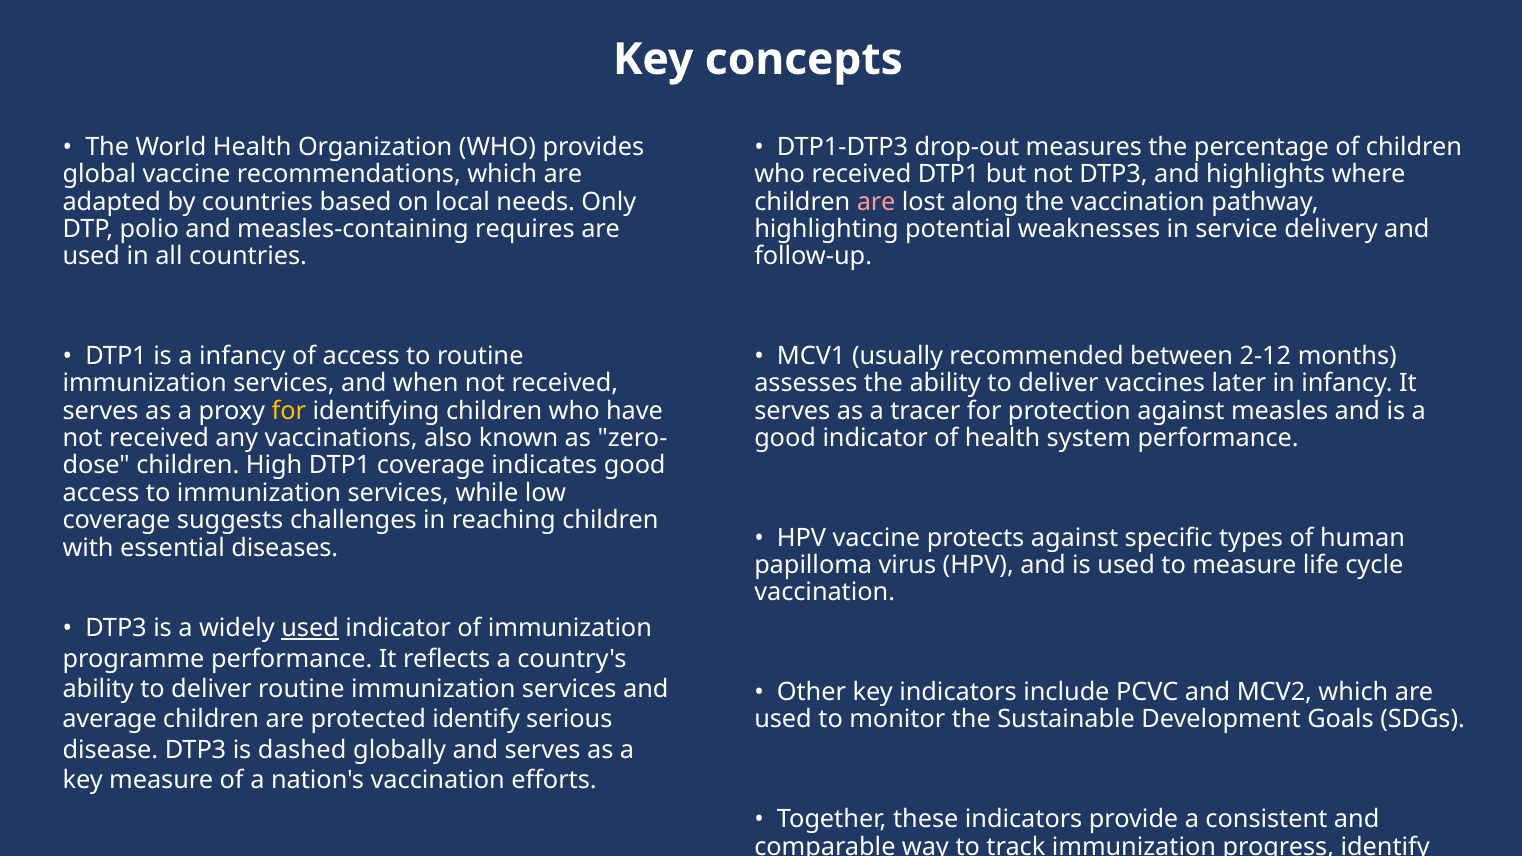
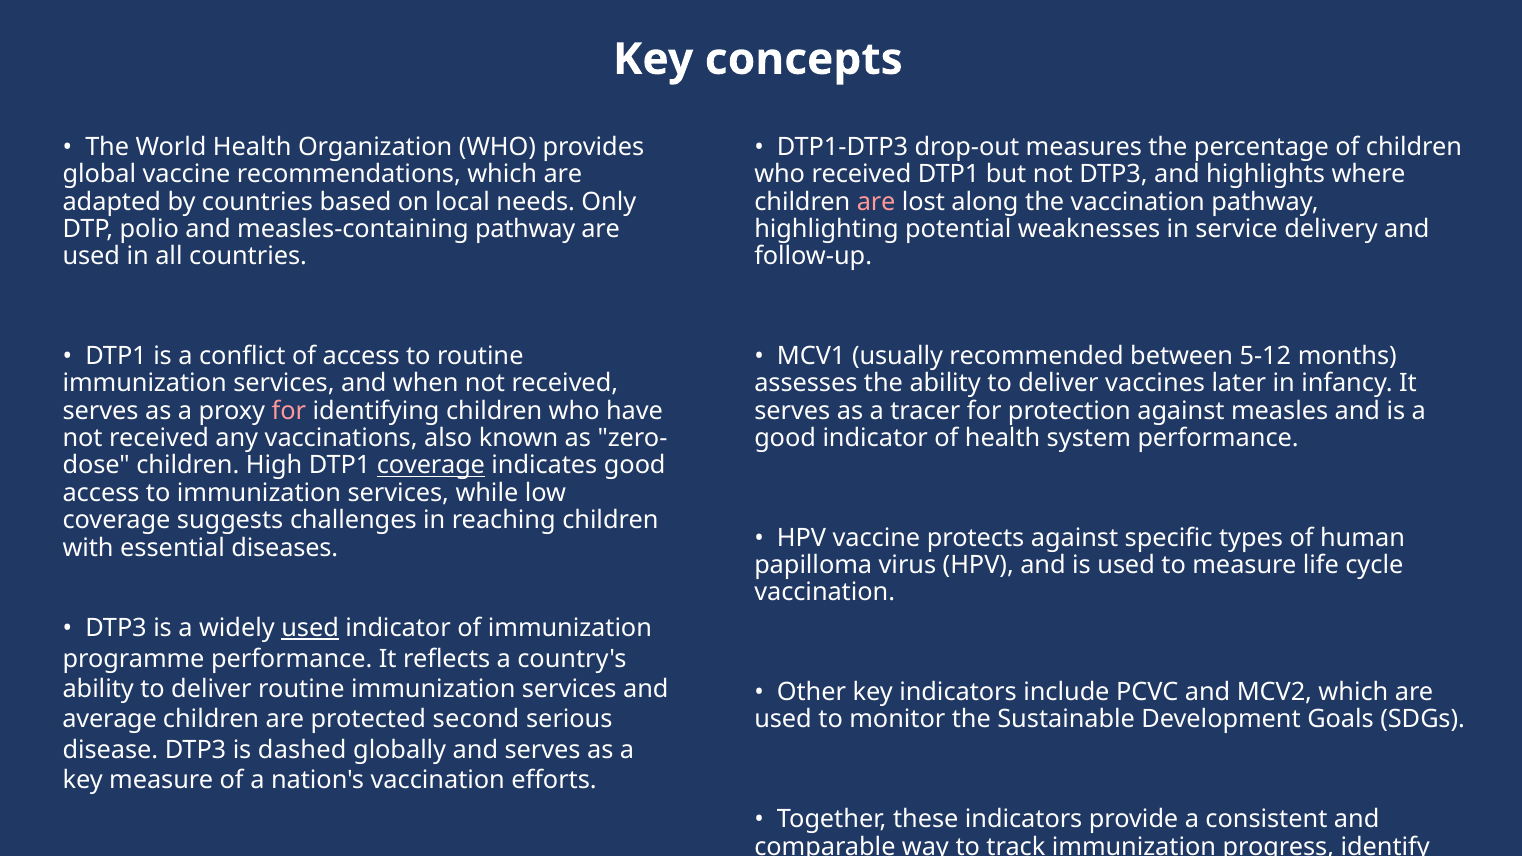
measles-containing requires: requires -> pathway
a infancy: infancy -> conflict
2-12: 2-12 -> 5-12
for at (289, 411) colour: yellow -> pink
coverage at (431, 466) underline: none -> present
protected identify: identify -> second
